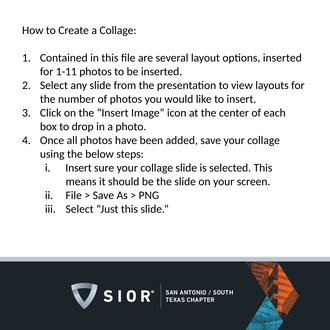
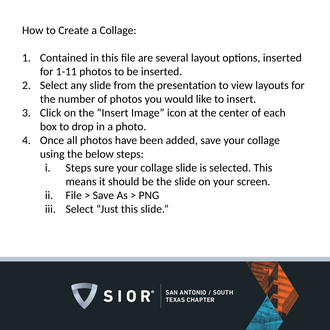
Insert at (79, 168): Insert -> Steps
